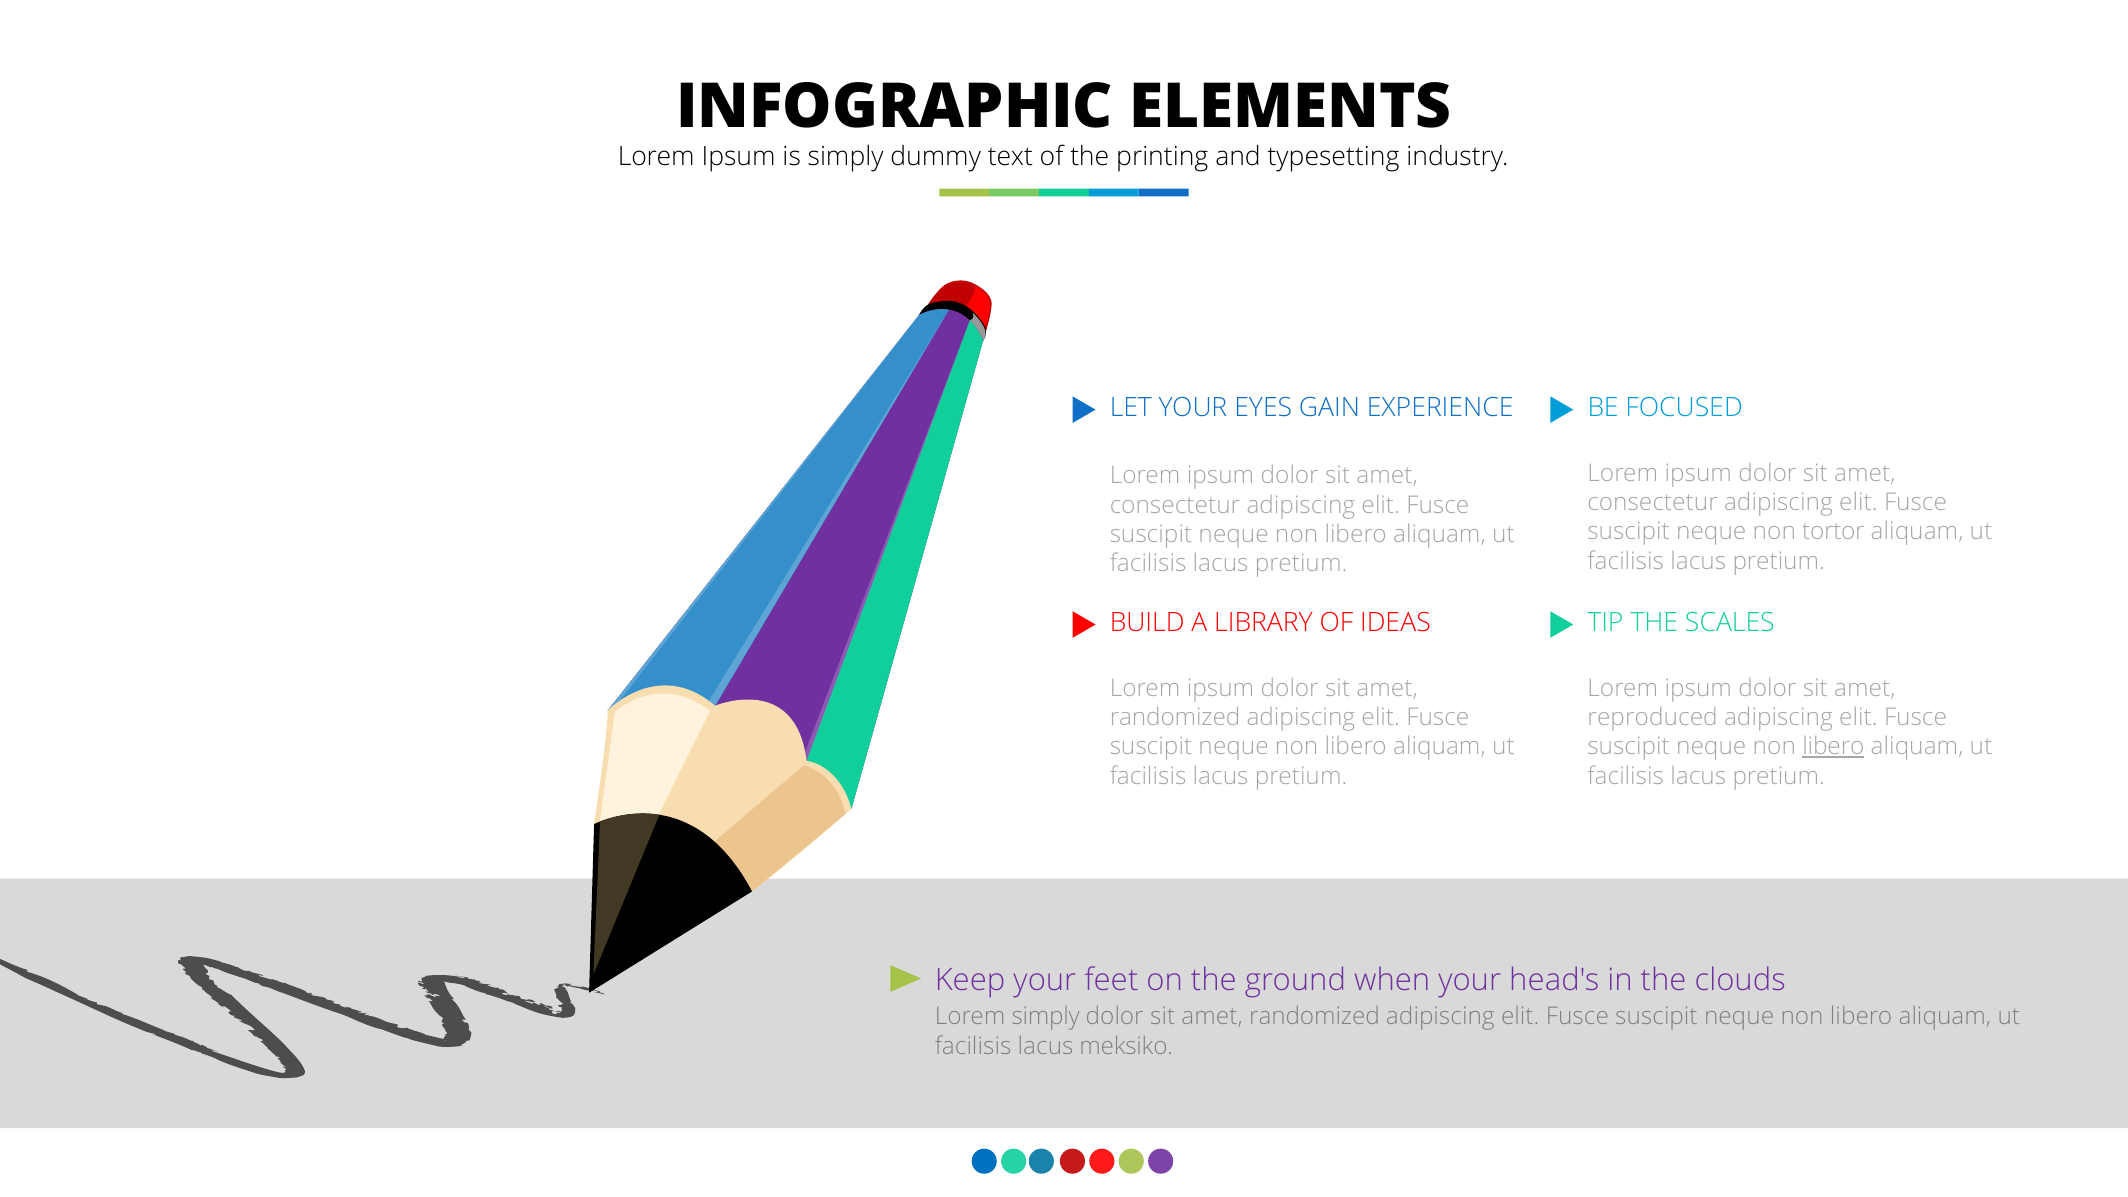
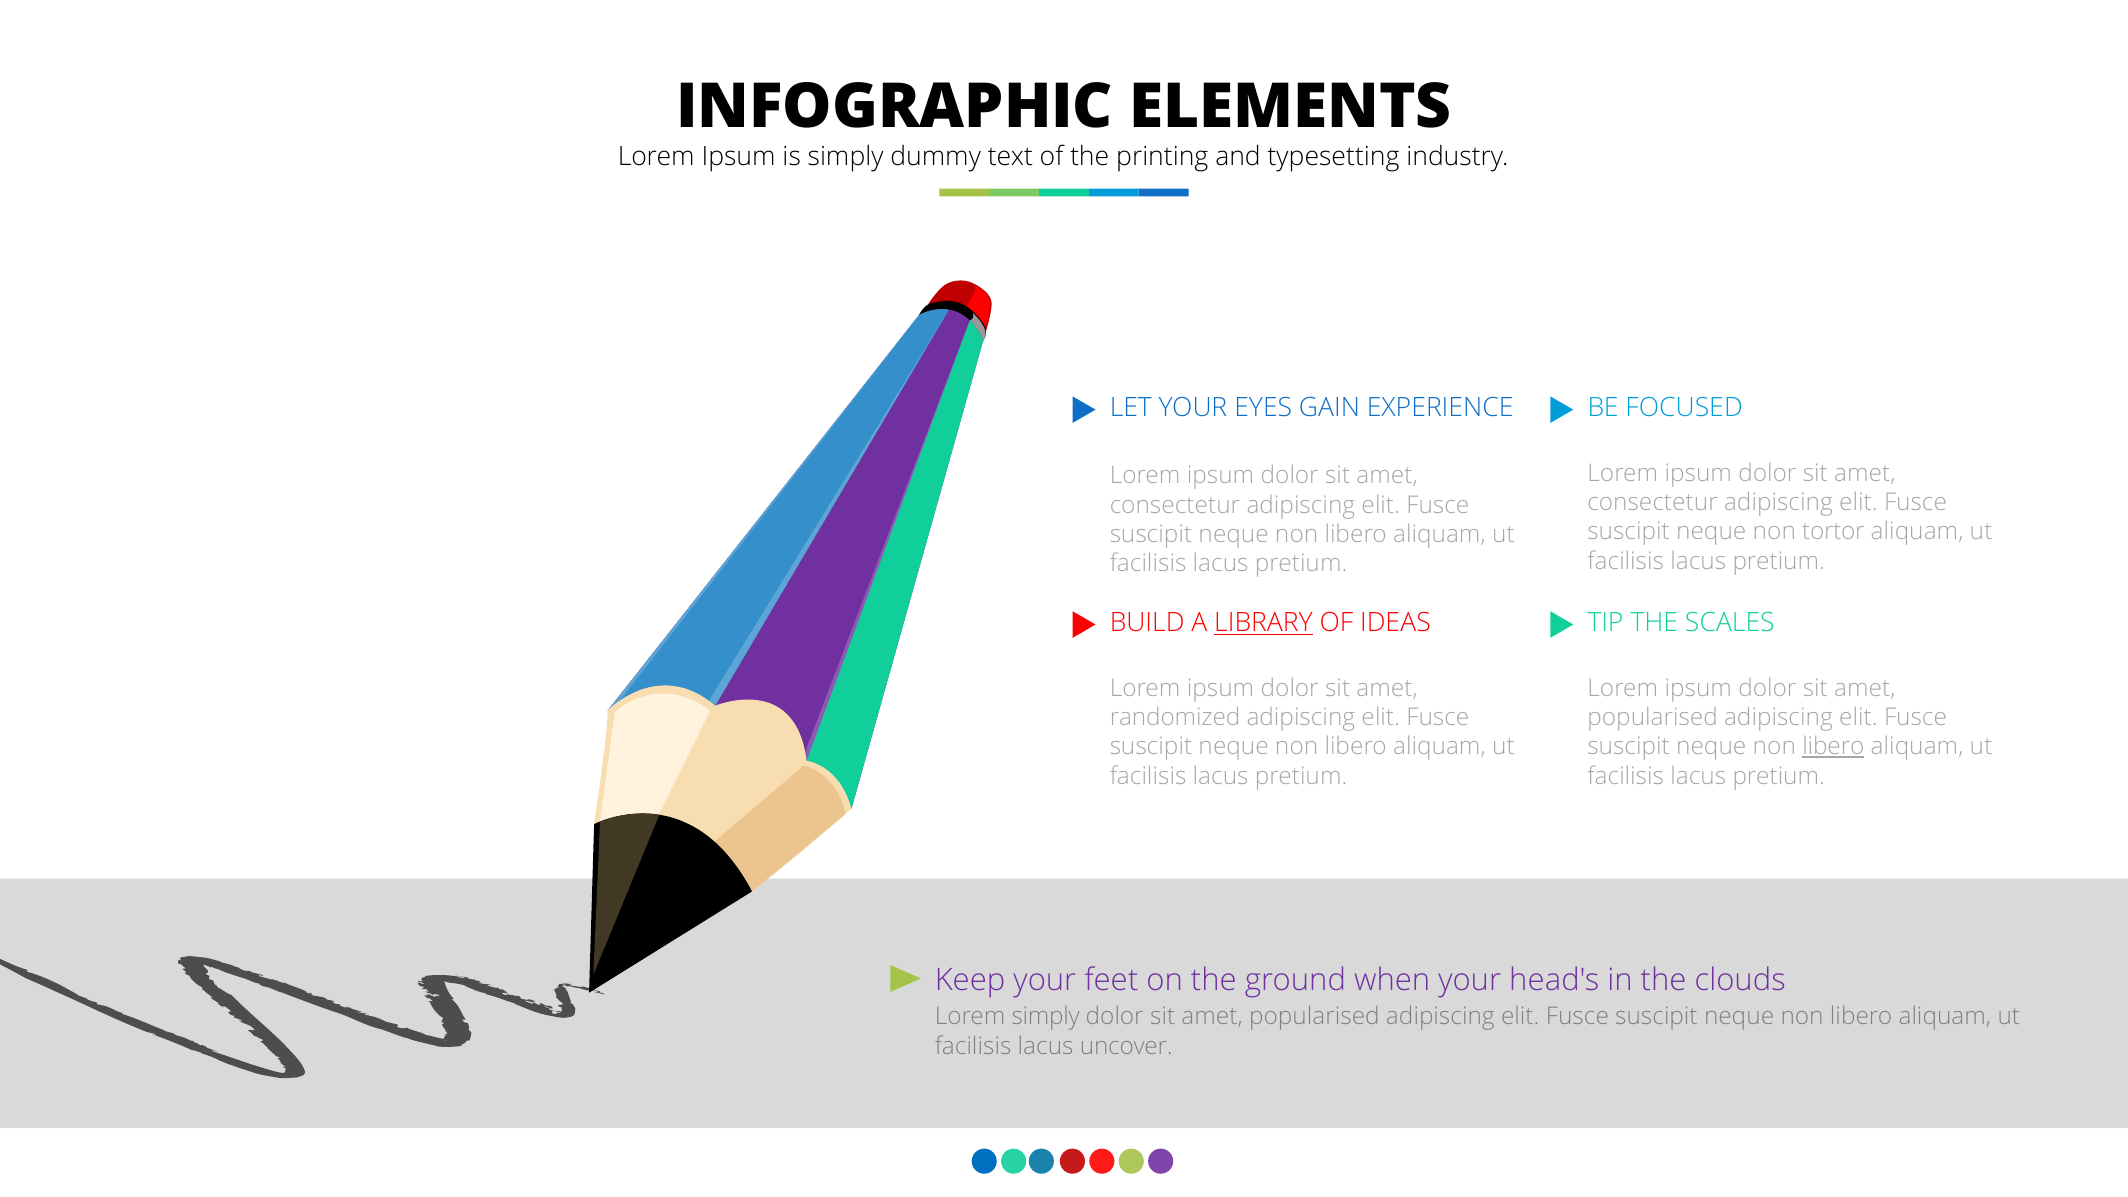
LIBRARY underline: none -> present
reproduced at (1653, 717): reproduced -> popularised
randomized at (1314, 1017): randomized -> popularised
meksiko: meksiko -> uncover
